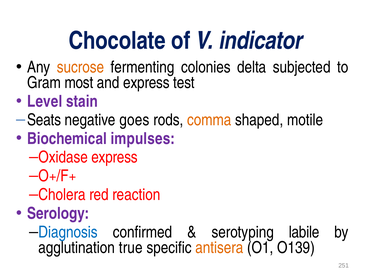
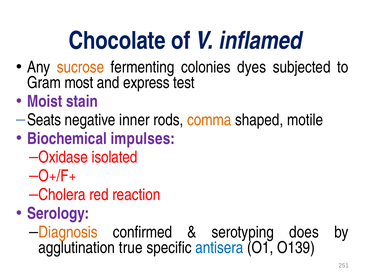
indicator: indicator -> inflamed
delta: delta -> dyes
Level: Level -> Moist
goes: goes -> inner
Oxidase express: express -> isolated
Diagnosis colour: blue -> orange
labile: labile -> does
antisera colour: orange -> blue
